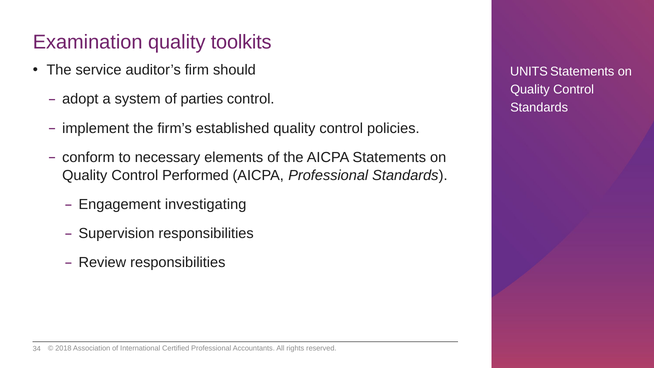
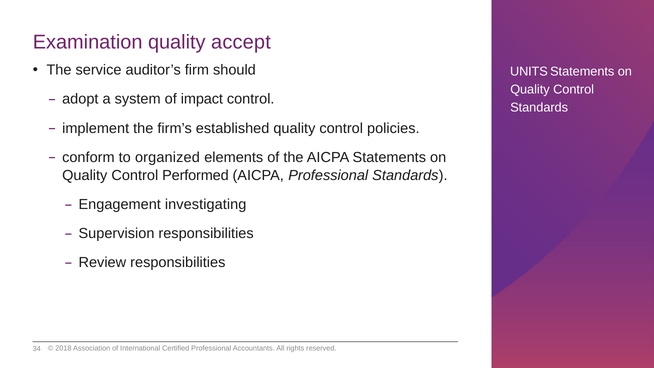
toolkits: toolkits -> accept
parties: parties -> impact
necessary: necessary -> organized
